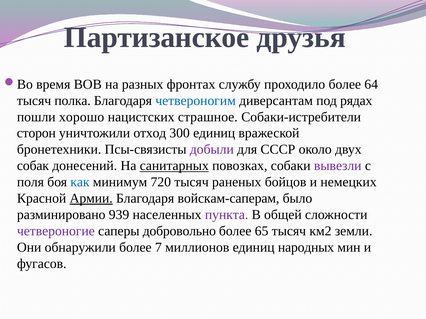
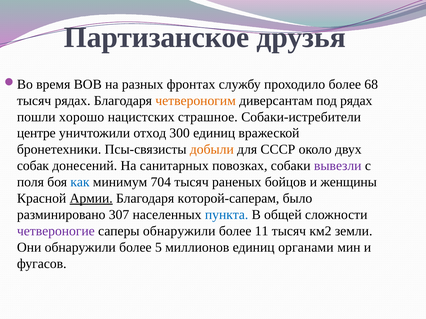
64: 64 -> 68
тысяч полка: полка -> рядах
четвероногим colour: blue -> orange
сторон: сторон -> центре
добыли colour: purple -> orange
санитарных underline: present -> none
720: 720 -> 704
немецких: немецких -> женщины
войскам-саперам: войскам-саперам -> которой-саперам
939: 939 -> 307
пункта colour: purple -> blue
саперы добровольно: добровольно -> обнаружили
65: 65 -> 11
7: 7 -> 5
народных: народных -> органами
